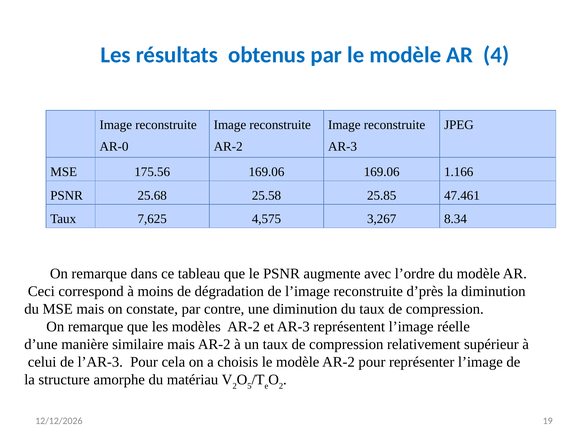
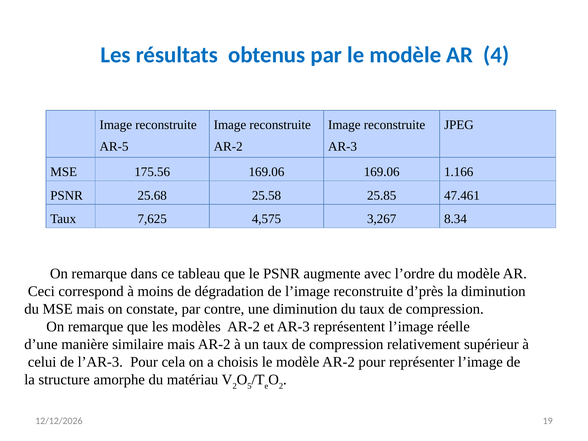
AR-0: AR-0 -> AR-5
